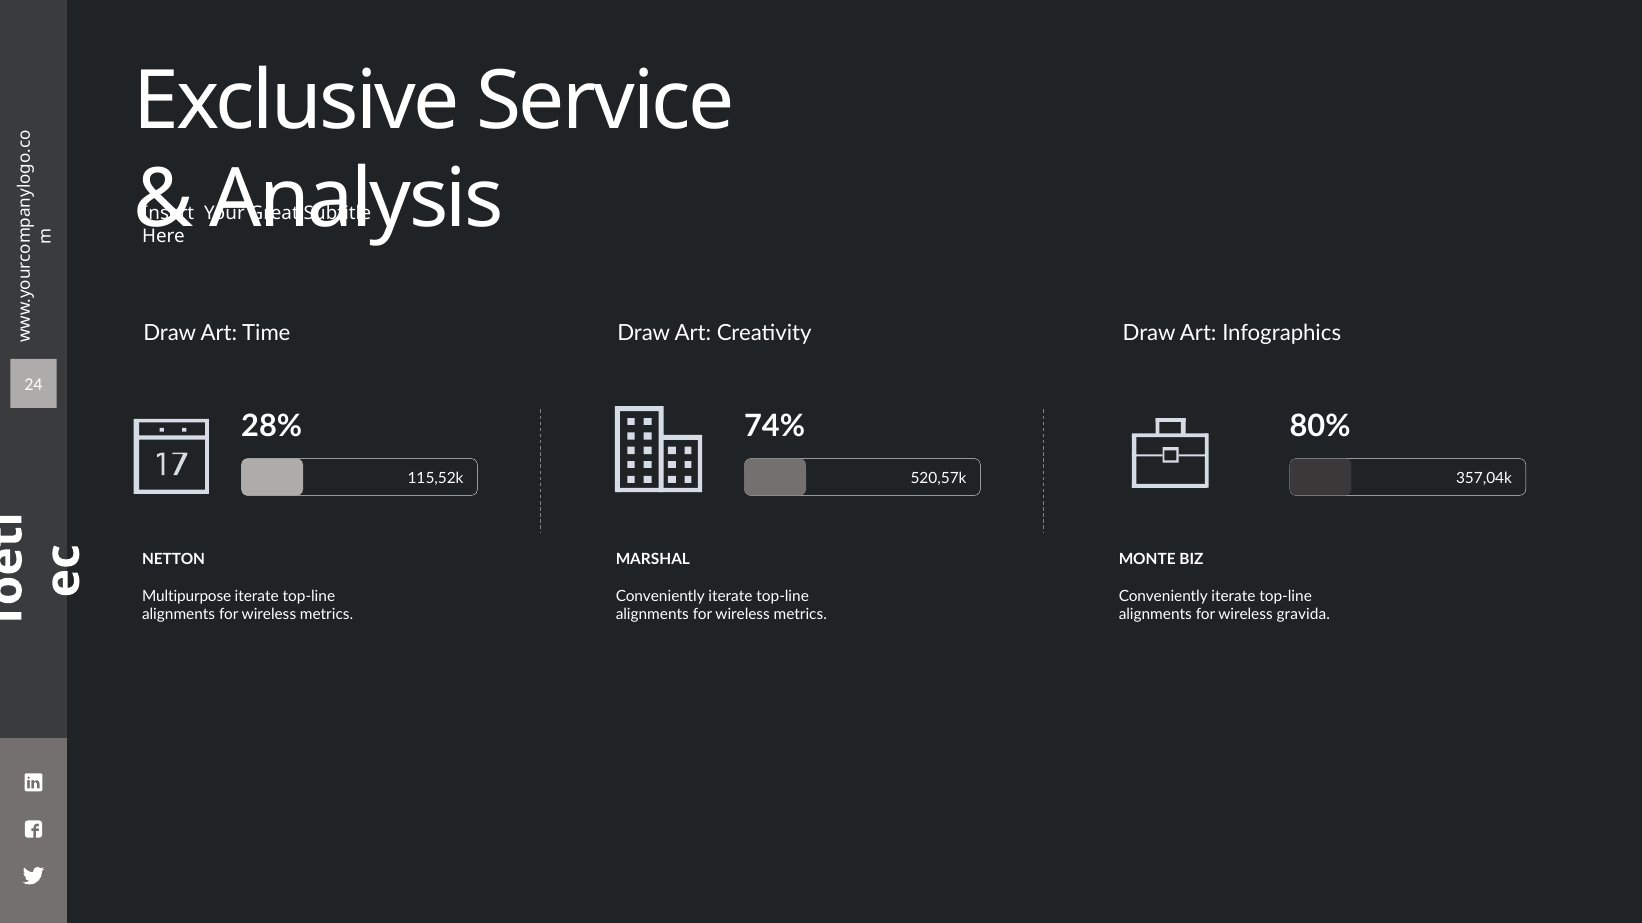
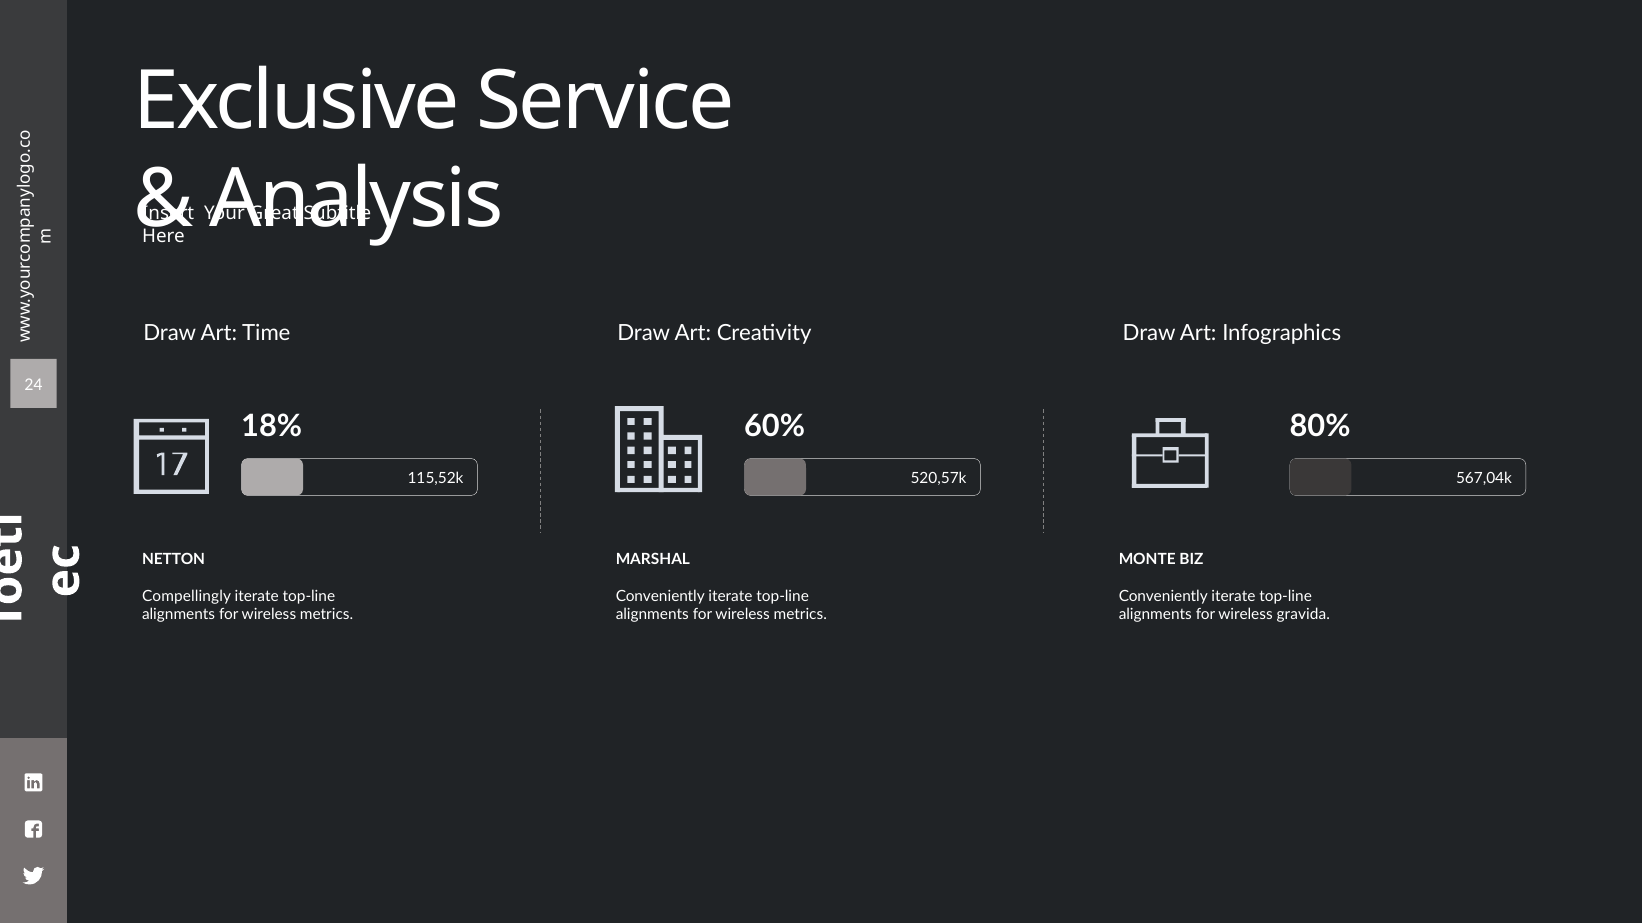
28%: 28% -> 18%
74%: 74% -> 60%
357,04k: 357,04k -> 567,04k
Multipurpose: Multipurpose -> Compellingly
